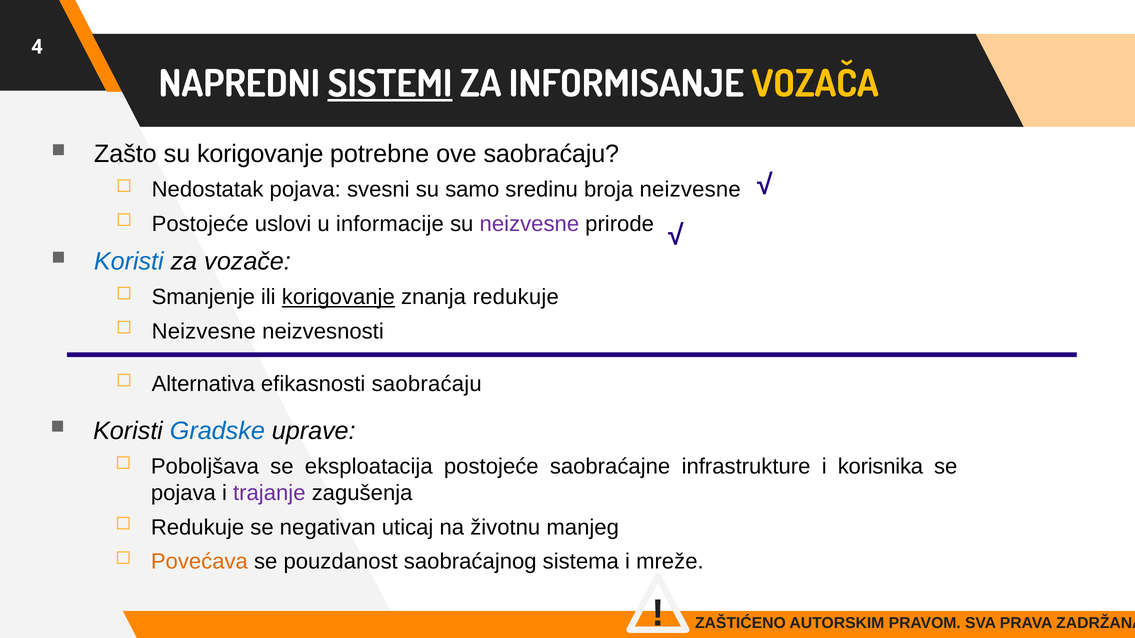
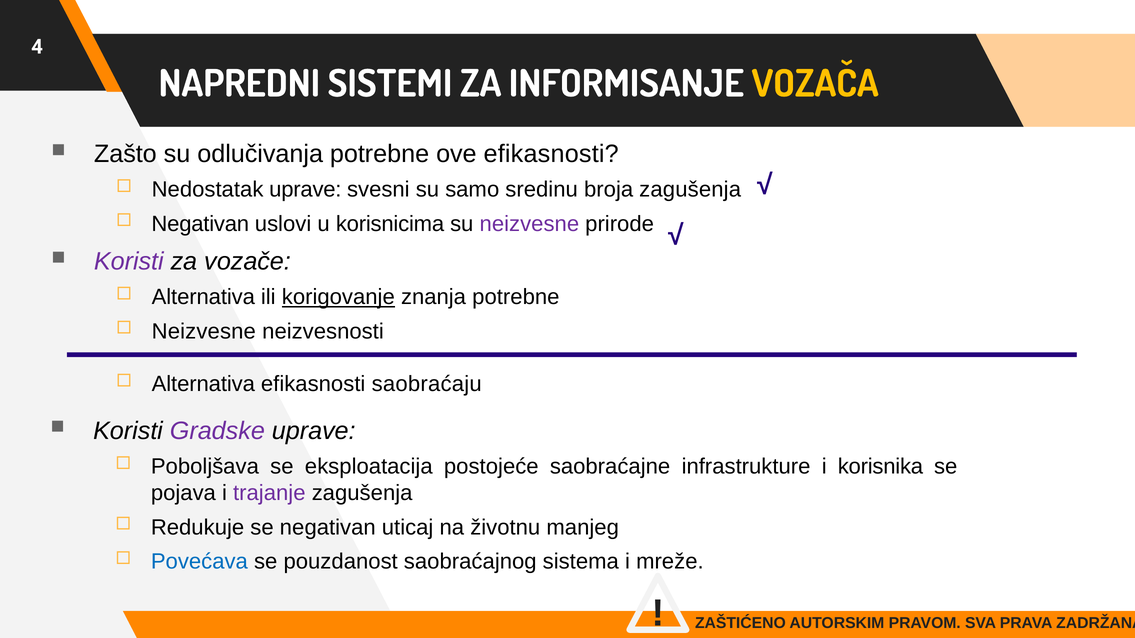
SISTEMI underline: present -> none
su korigovanje: korigovanje -> odlučivanja
ove saobraćaju: saobraćaju -> efikasnosti
Nedostatak pojava: pojava -> uprave
broja neizvesne: neizvesne -> zagušenja
Postojeće at (200, 224): Postojeće -> Negativan
informacije: informacije -> korisnicima
Koristi at (129, 261) colour: blue -> purple
Smanjenje at (203, 297): Smanjenje -> Alternativa
znanja redukuje: redukuje -> potrebne
Gradske colour: blue -> purple
Povećava colour: orange -> blue
